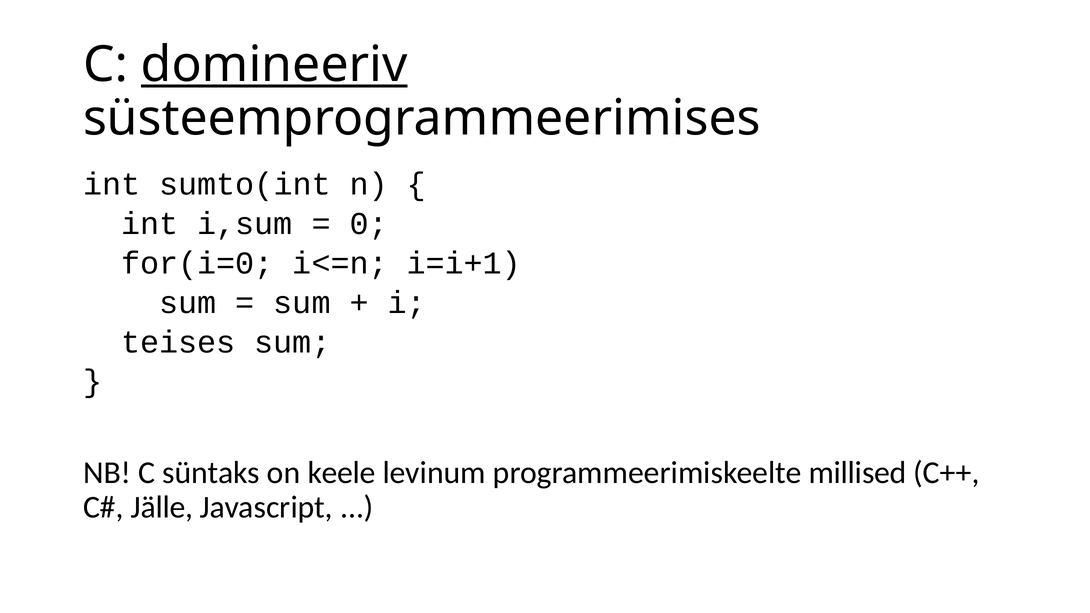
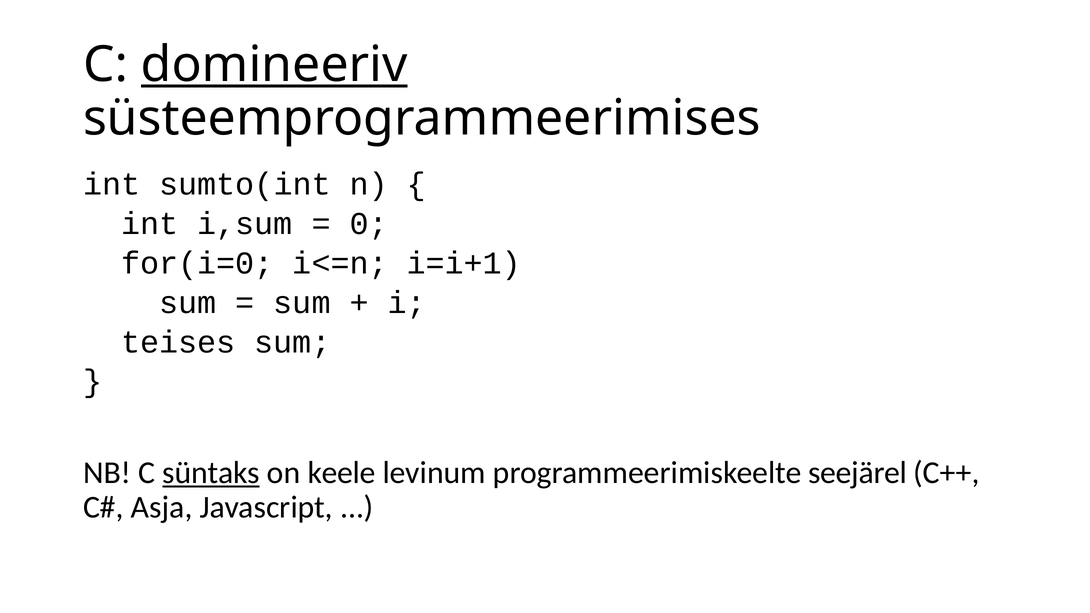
süntaks underline: none -> present
millised: millised -> seejärel
Jälle: Jälle -> Asja
